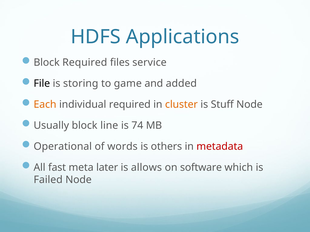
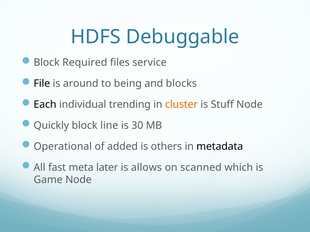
Applications: Applications -> Debuggable
storing: storing -> around
game: game -> being
added: added -> blocks
Each colour: orange -> black
individual required: required -> trending
Usually: Usually -> Quickly
74: 74 -> 30
words: words -> added
metadata colour: red -> black
software: software -> scanned
Failed: Failed -> Game
